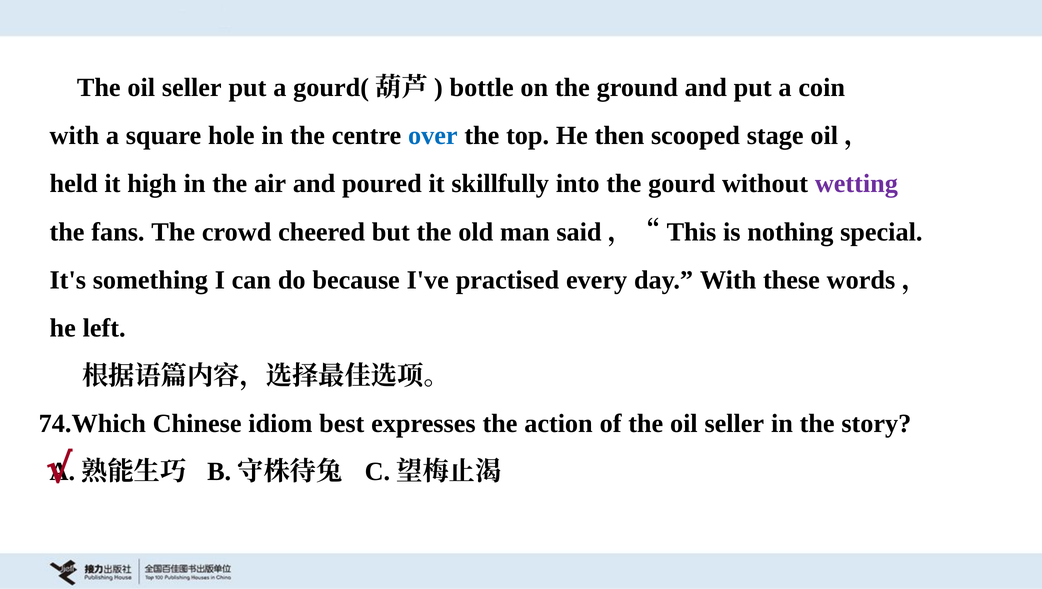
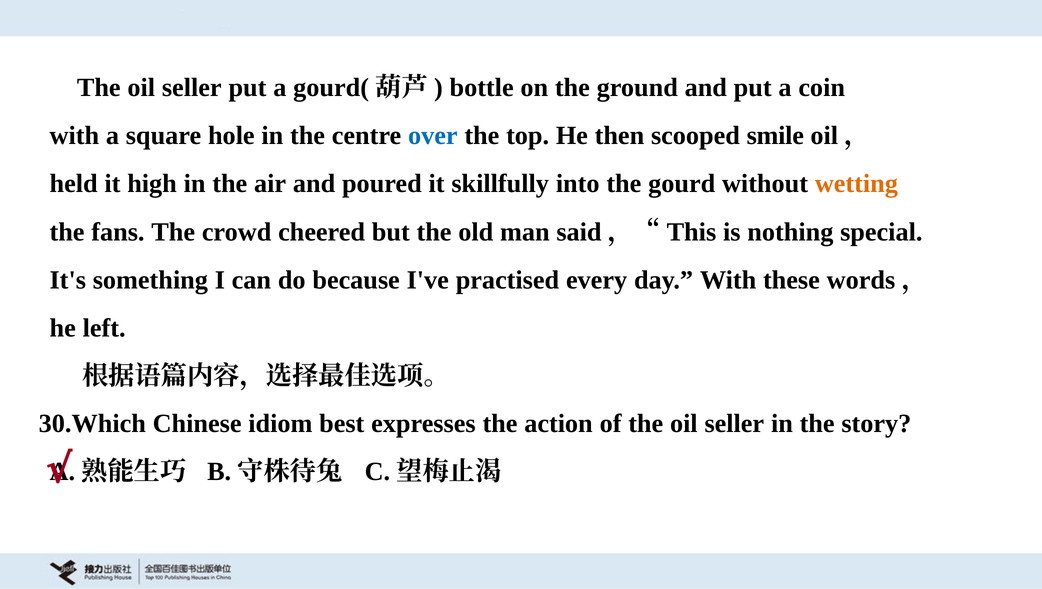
stage: stage -> smile
wetting colour: purple -> orange
74.Which: 74.Which -> 30.Which
